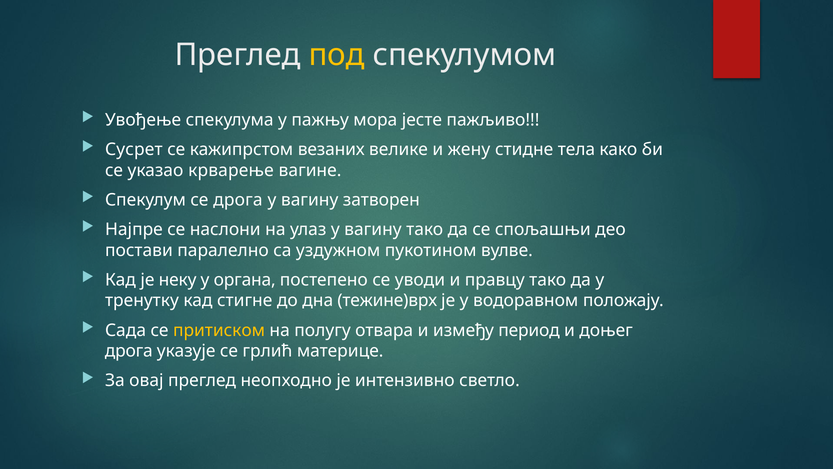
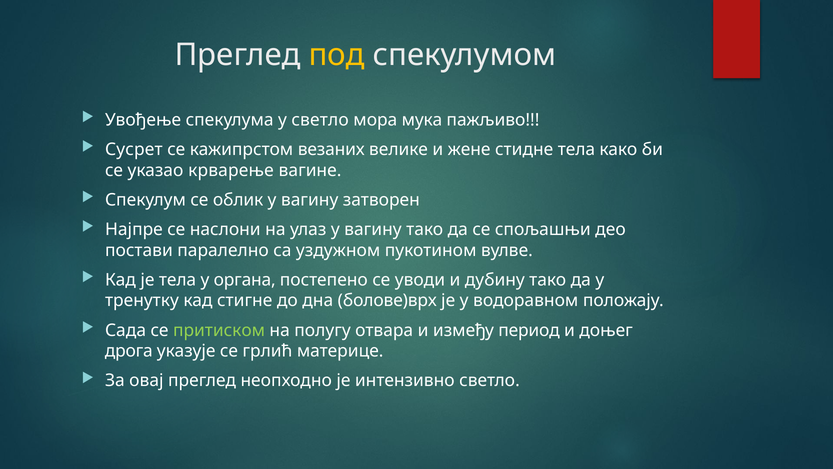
у пажњу: пажњу -> светло
јесте: јесте -> мука
жену: жену -> жене
се дрога: дрога -> облик
је неку: неку -> тела
правцу: правцу -> дубину
тежине)врх: тежине)врх -> болове)врх
притиском colour: yellow -> light green
